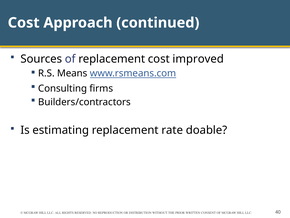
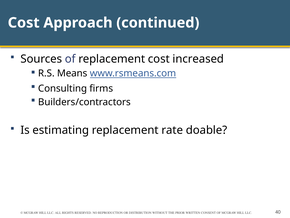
improved: improved -> increased
